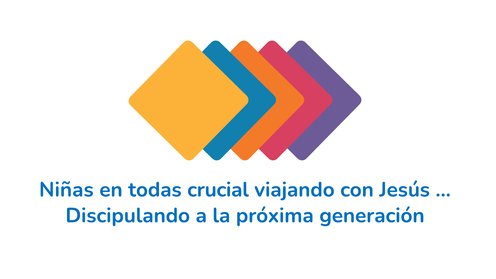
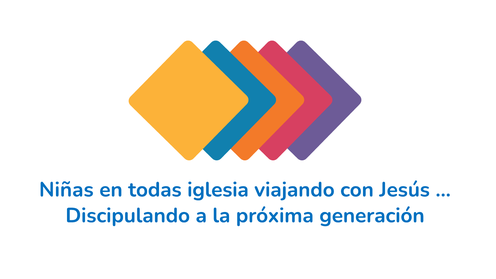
crucial: crucial -> iglesia
